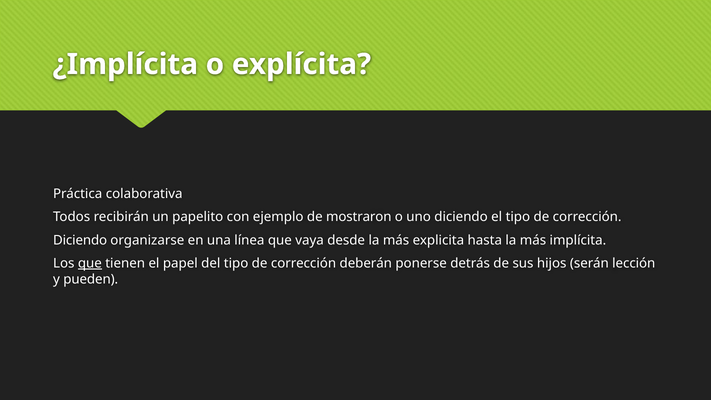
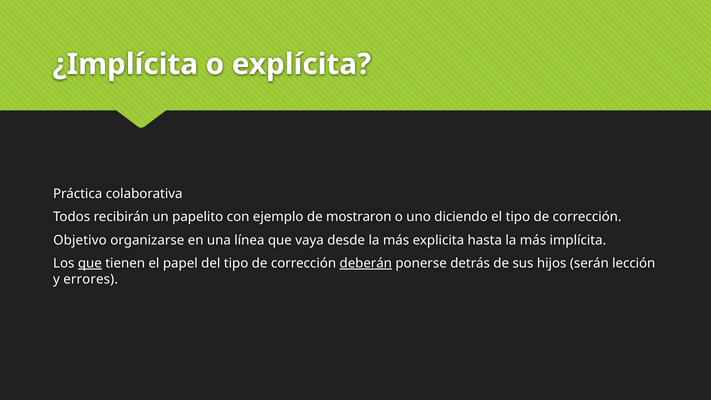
Diciendo at (80, 240): Diciendo -> Objetivo
deberán underline: none -> present
pueden: pueden -> errores
